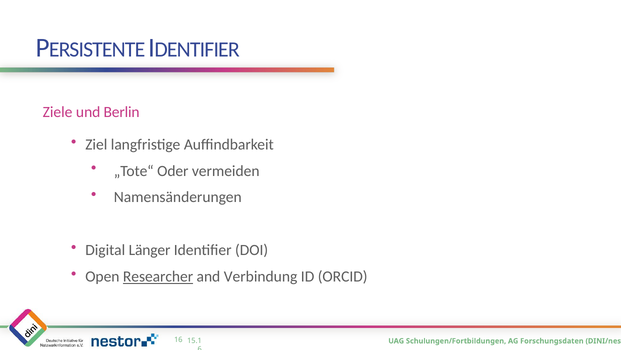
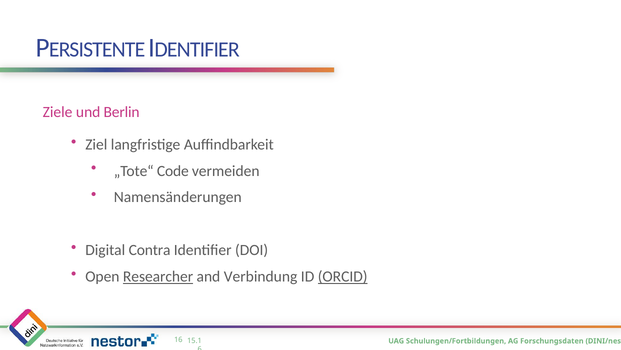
Oder: Oder -> Code
Länger: Länger -> Contra
ORCID underline: none -> present
